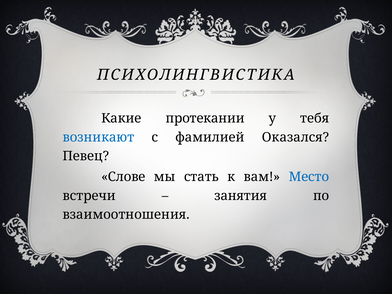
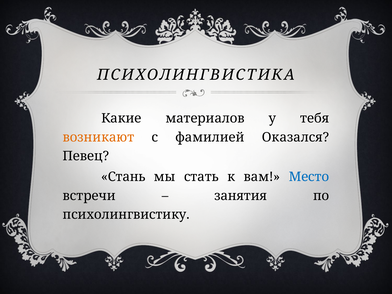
протекании: протекании -> материалов
возникают colour: blue -> orange
Слове: Слове -> Стань
взаимоотношения: взаимоотношения -> психолингвистику
